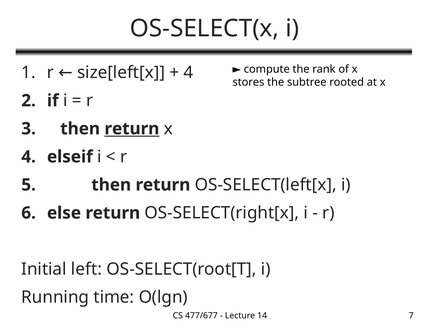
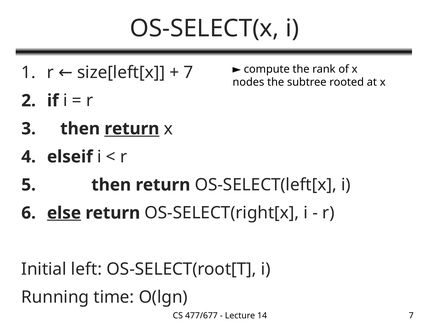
4 at (188, 73): 4 -> 7
stores: stores -> nodes
else underline: none -> present
